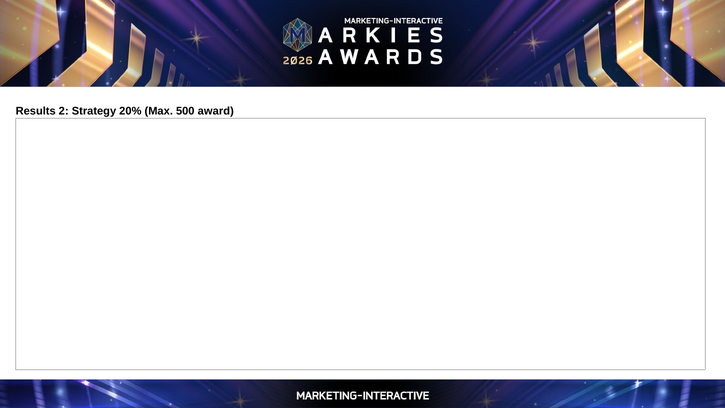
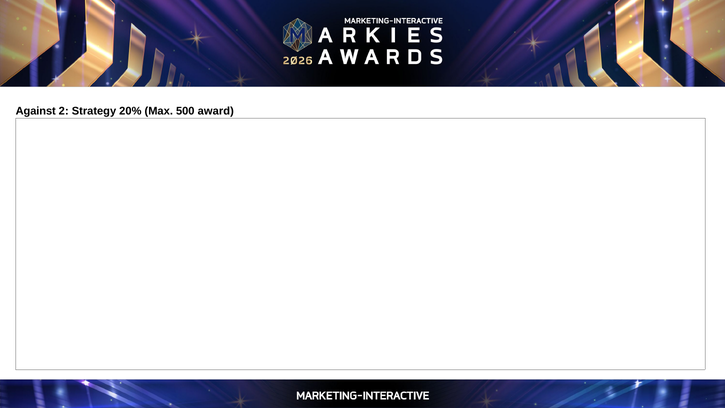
Results: Results -> Against
